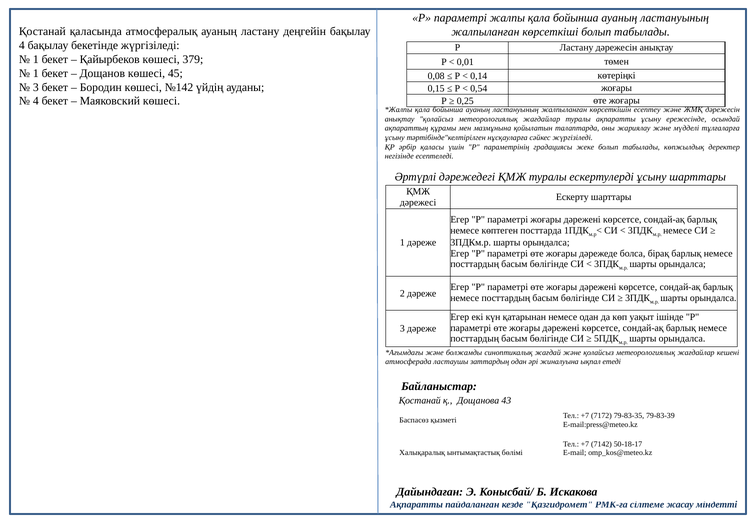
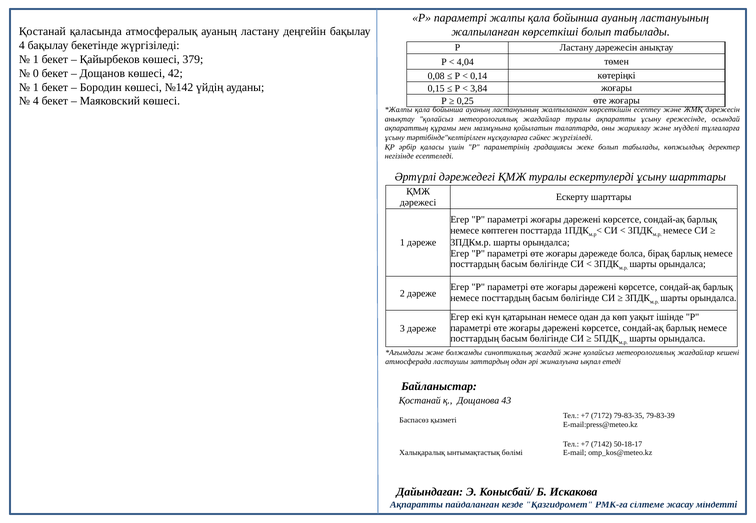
0,01: 0,01 -> 4,04
1 at (36, 73): 1 -> 0
45: 45 -> 42
3 at (36, 87): 3 -> 1
0,54: 0,54 -> 3,84
